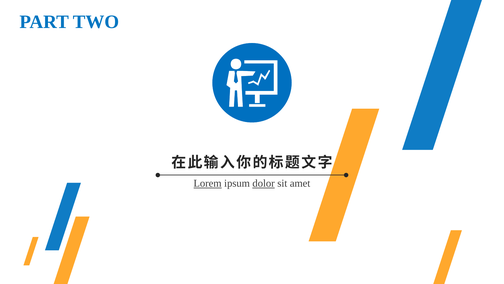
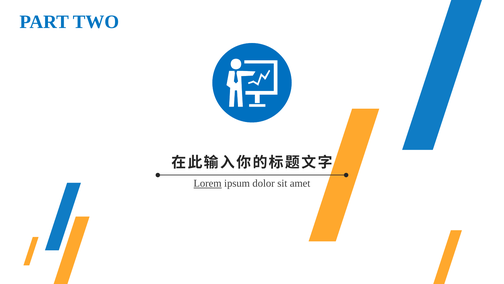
dolor underline: present -> none
